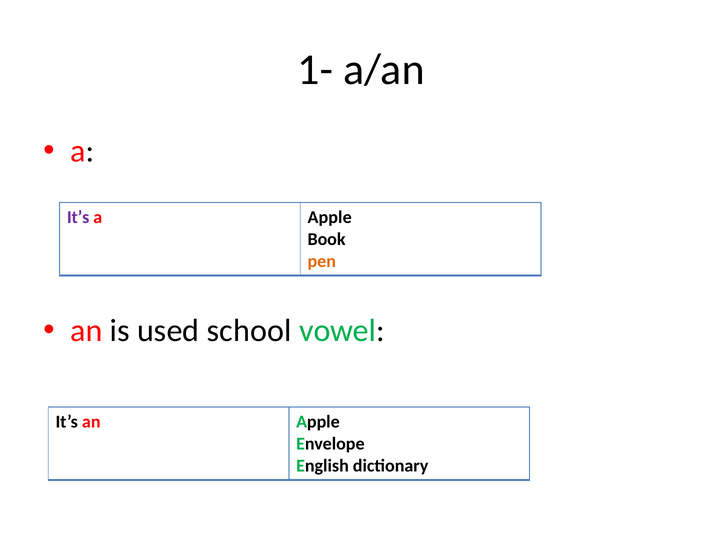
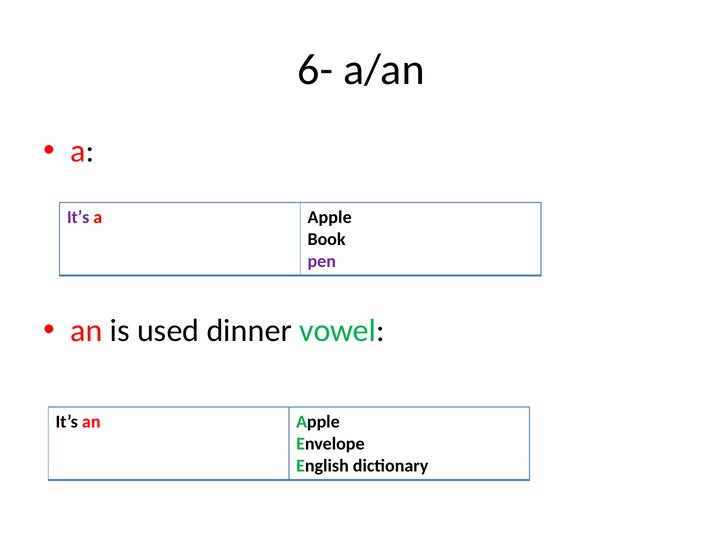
1-: 1- -> 6-
pen colour: orange -> purple
school: school -> dinner
